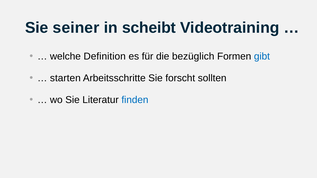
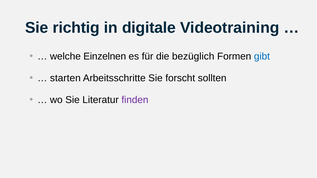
seiner: seiner -> richtig
scheibt: scheibt -> digitale
Definition: Definition -> Einzelnen
finden colour: blue -> purple
